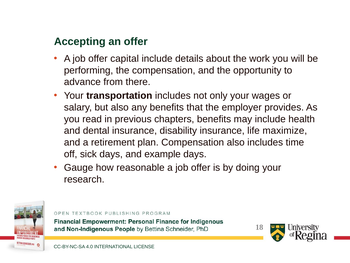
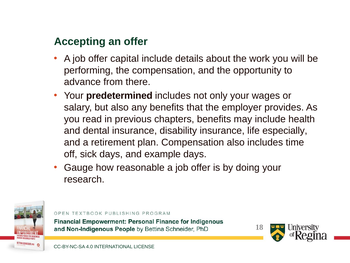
transportation: transportation -> predetermined
maximize: maximize -> especially
